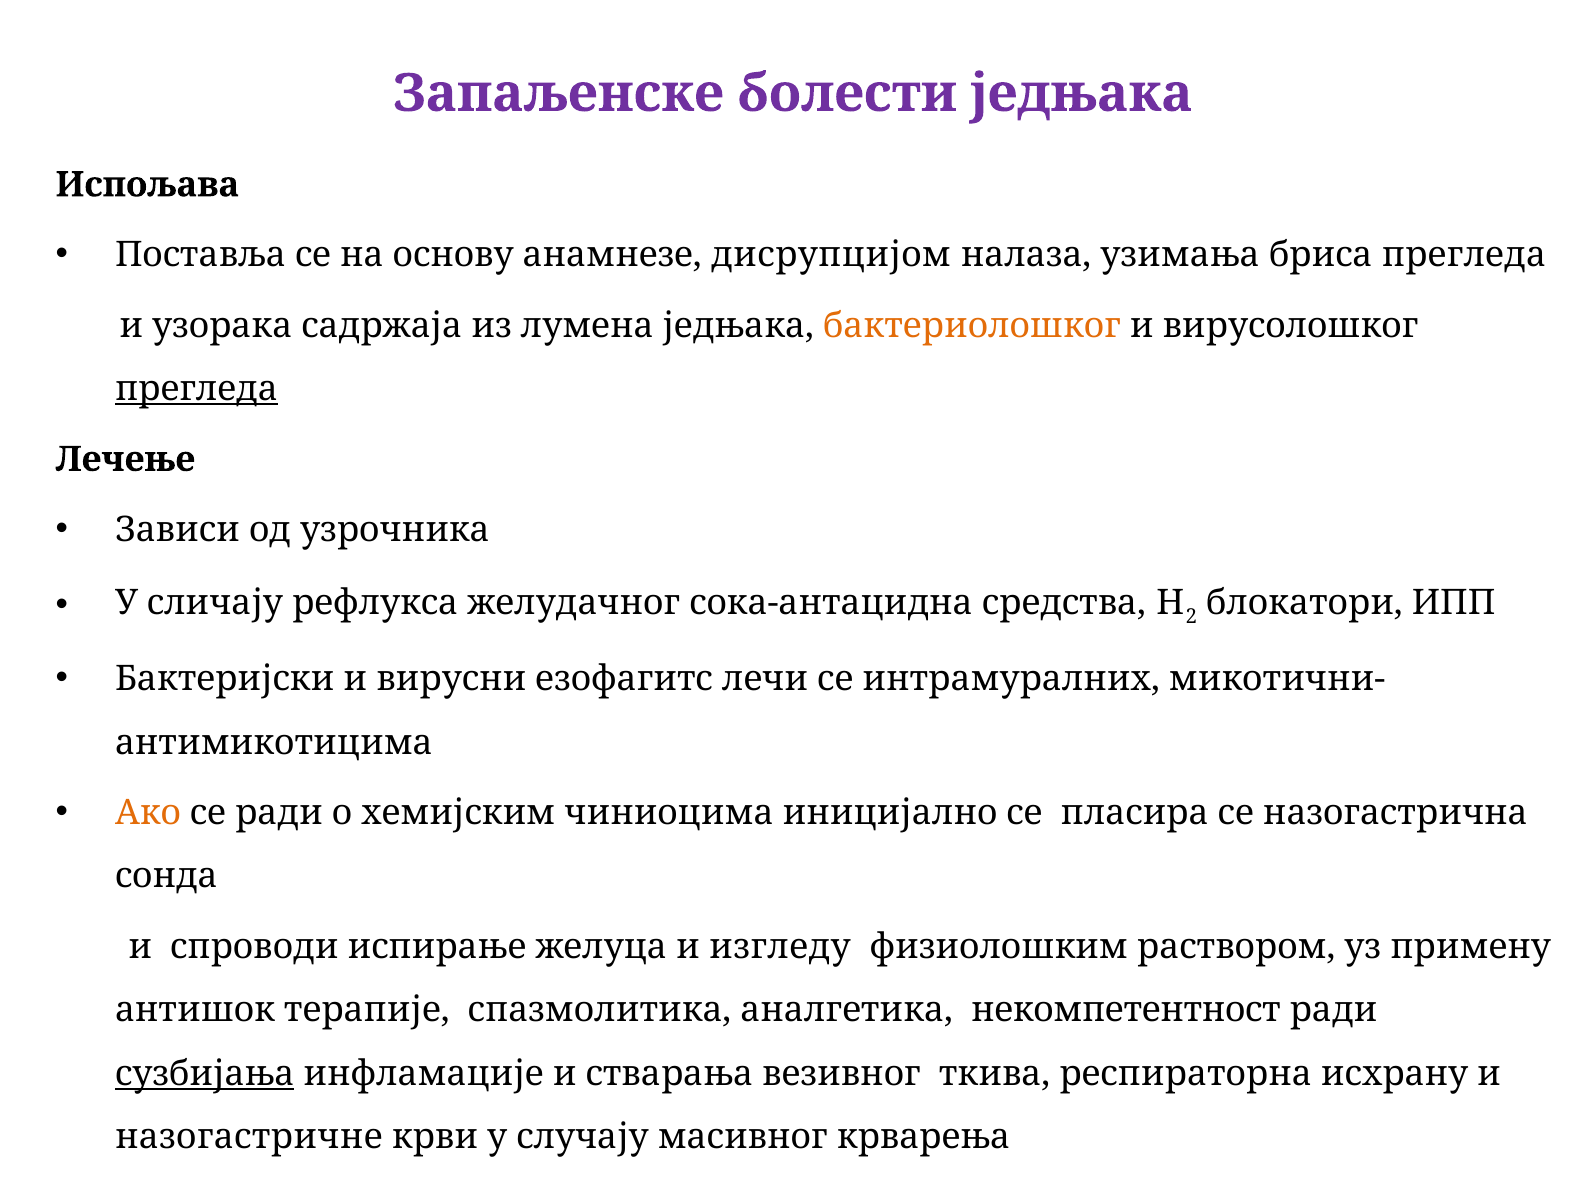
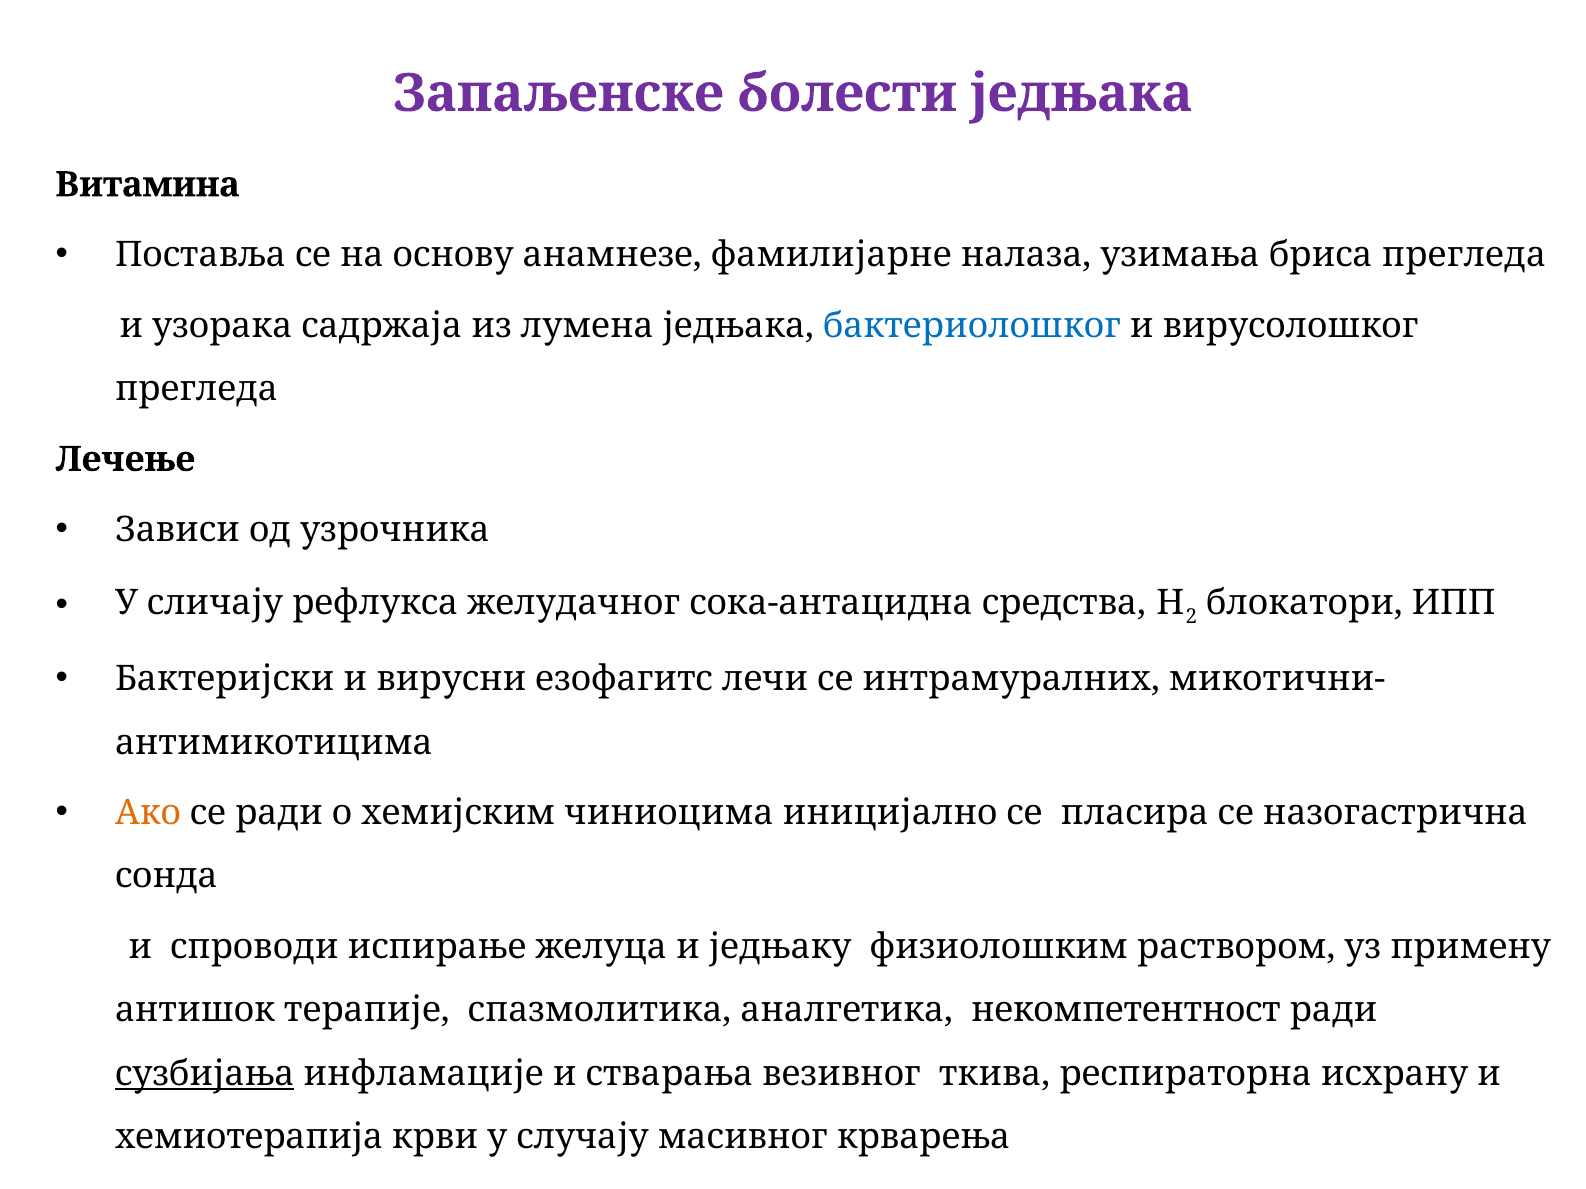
Испољава: Испољава -> Витамина
дисрупцијом: дисрупцијом -> фамилијарне
бактериолошког colour: orange -> blue
прегледа at (196, 389) underline: present -> none
изгледу: изгледу -> једњаку
назогастричне: назогастричне -> хемиотерапија
